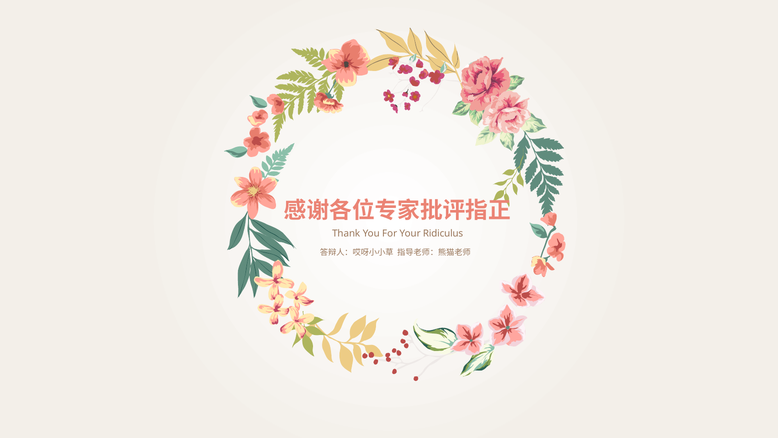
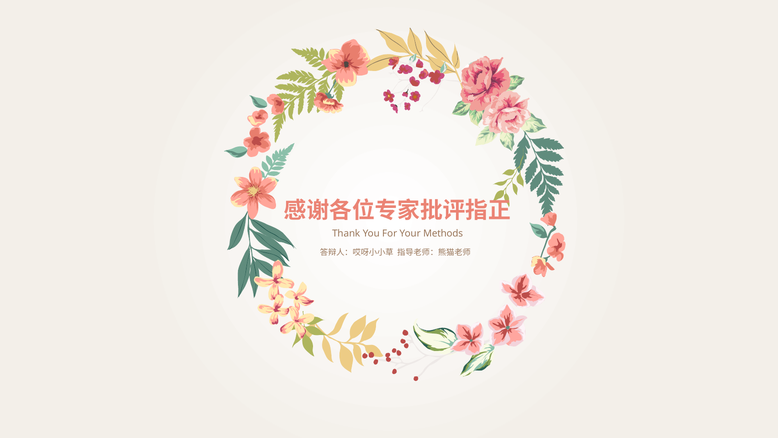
Ridiculus: Ridiculus -> Methods
